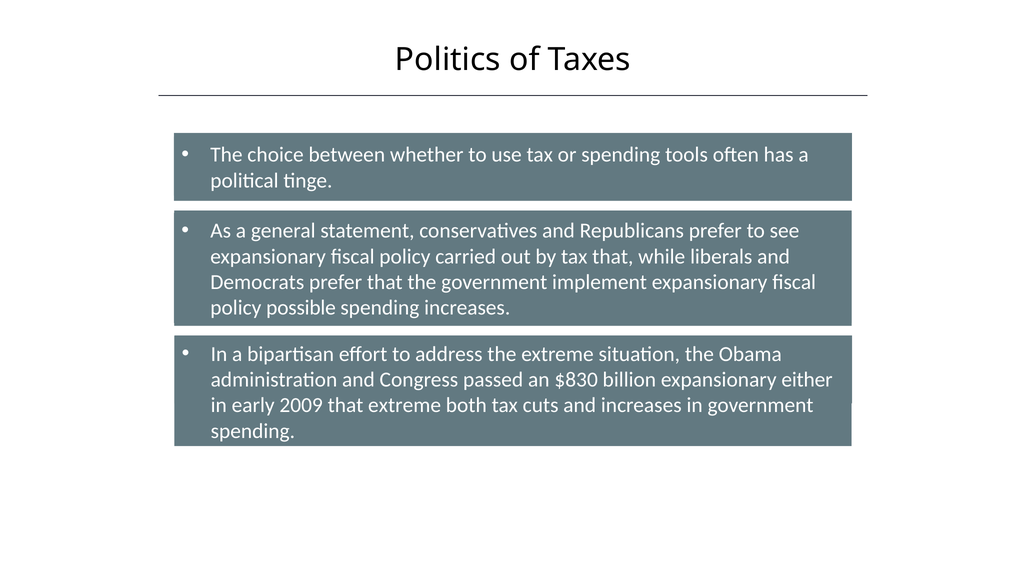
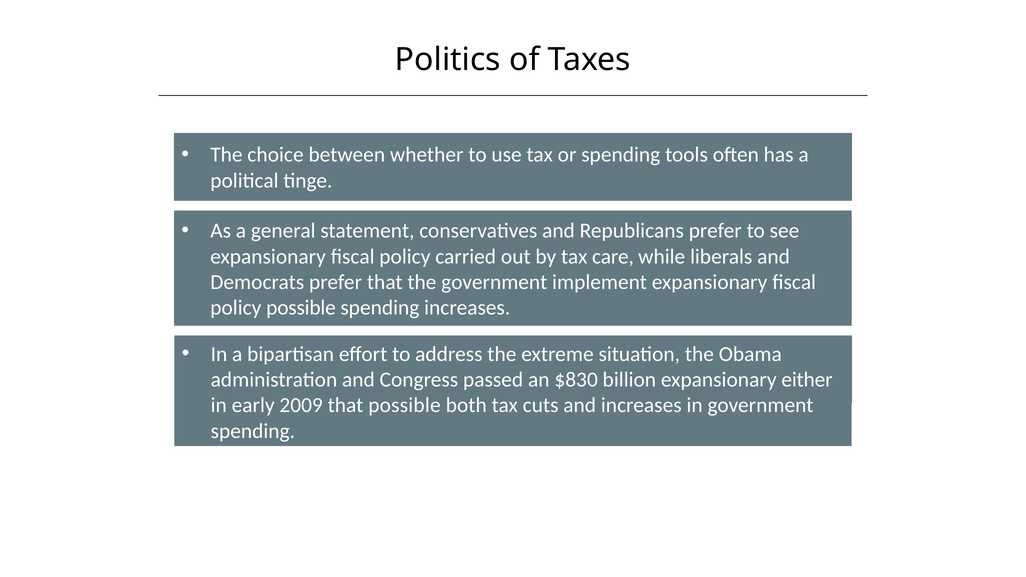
tax that: that -> care
that extreme: extreme -> possible
